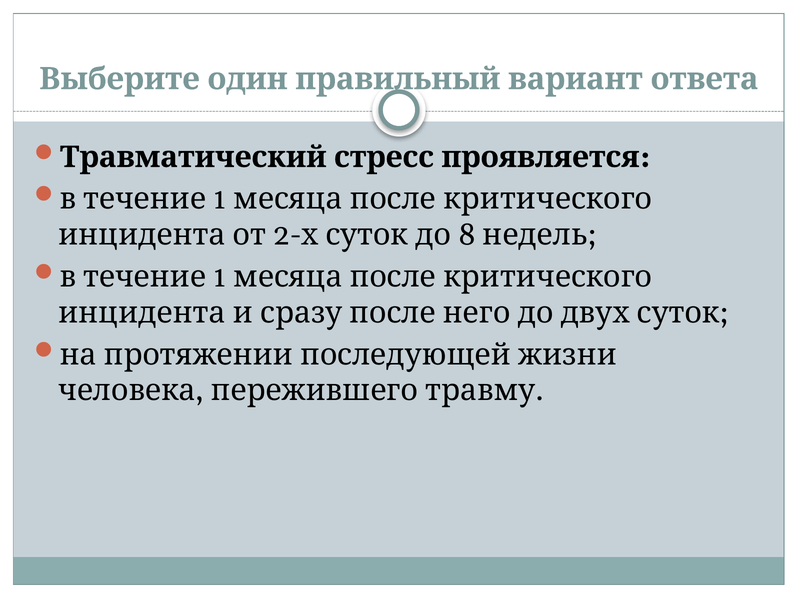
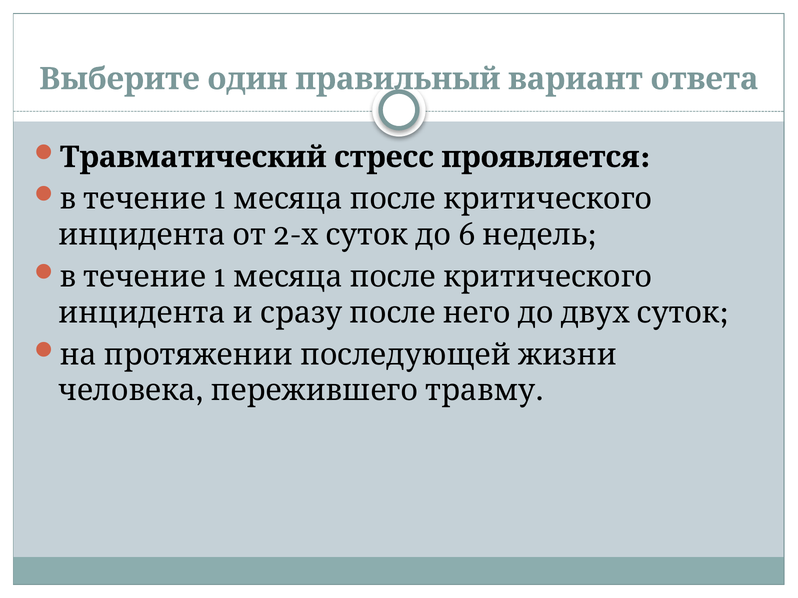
8: 8 -> 6
